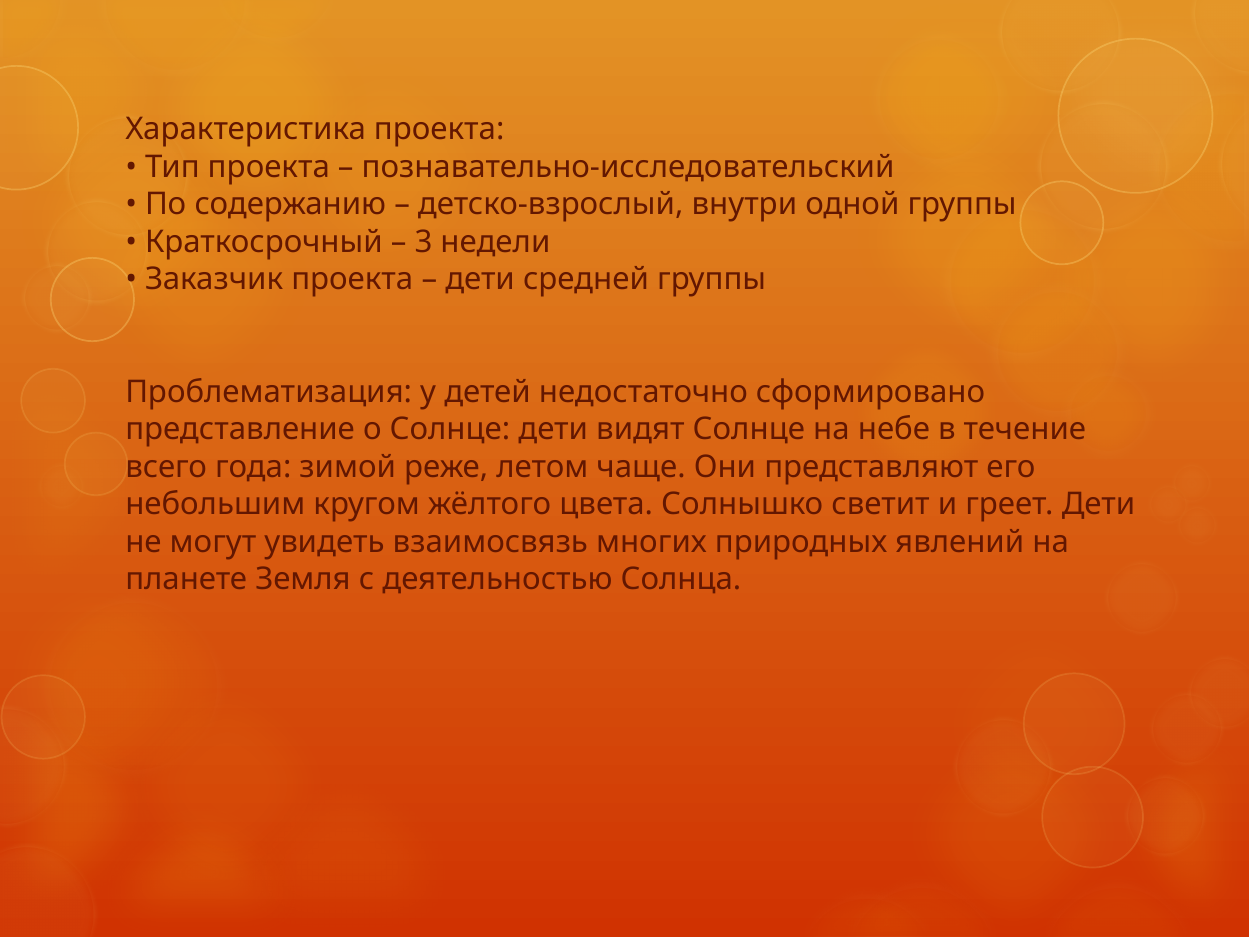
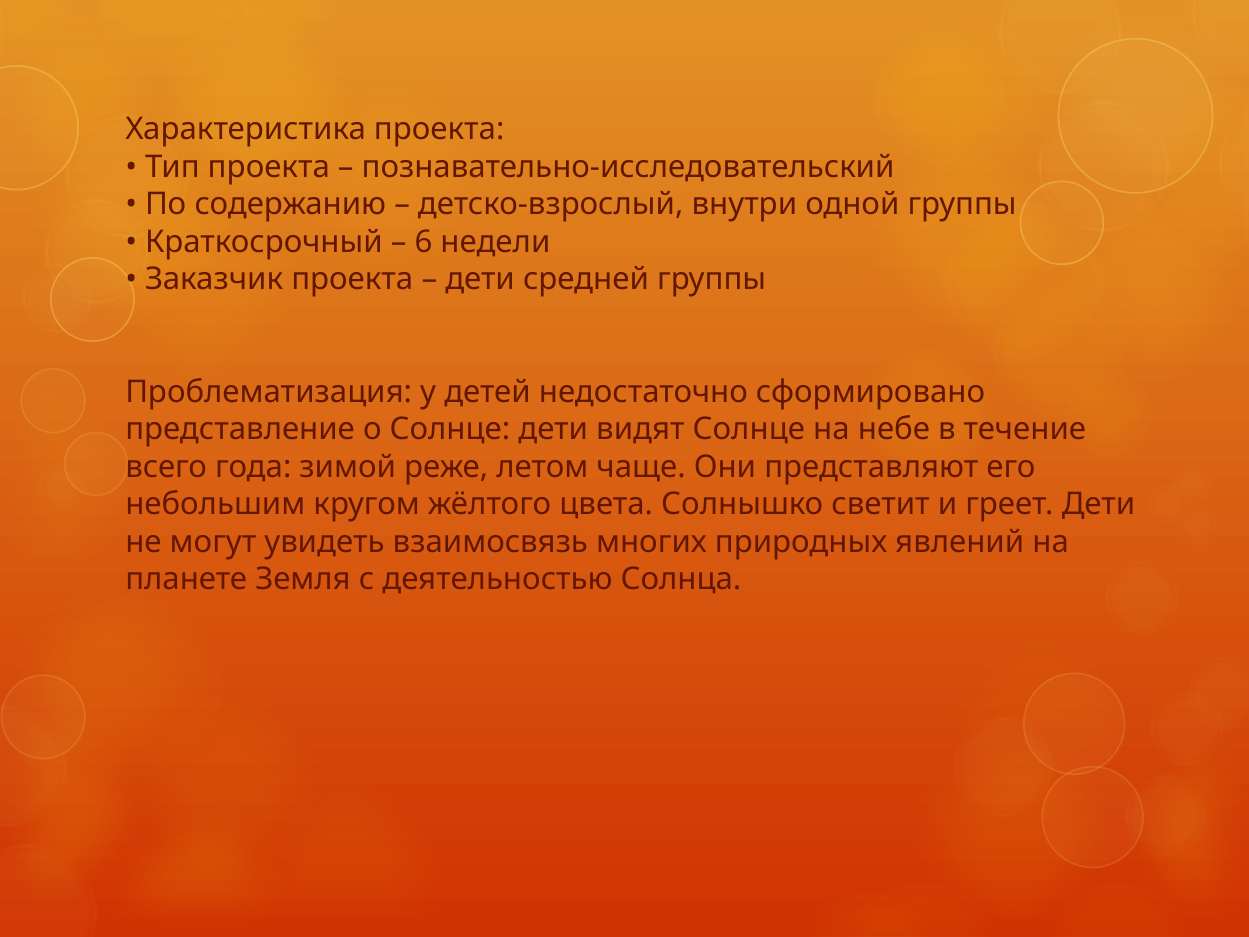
3: 3 -> 6
